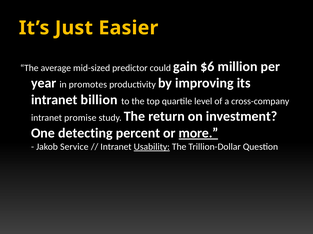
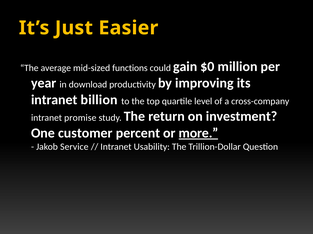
predictor: predictor -> functions
$6: $6 -> $0
promotes: promotes -> download
detecting: detecting -> customer
Usability underline: present -> none
